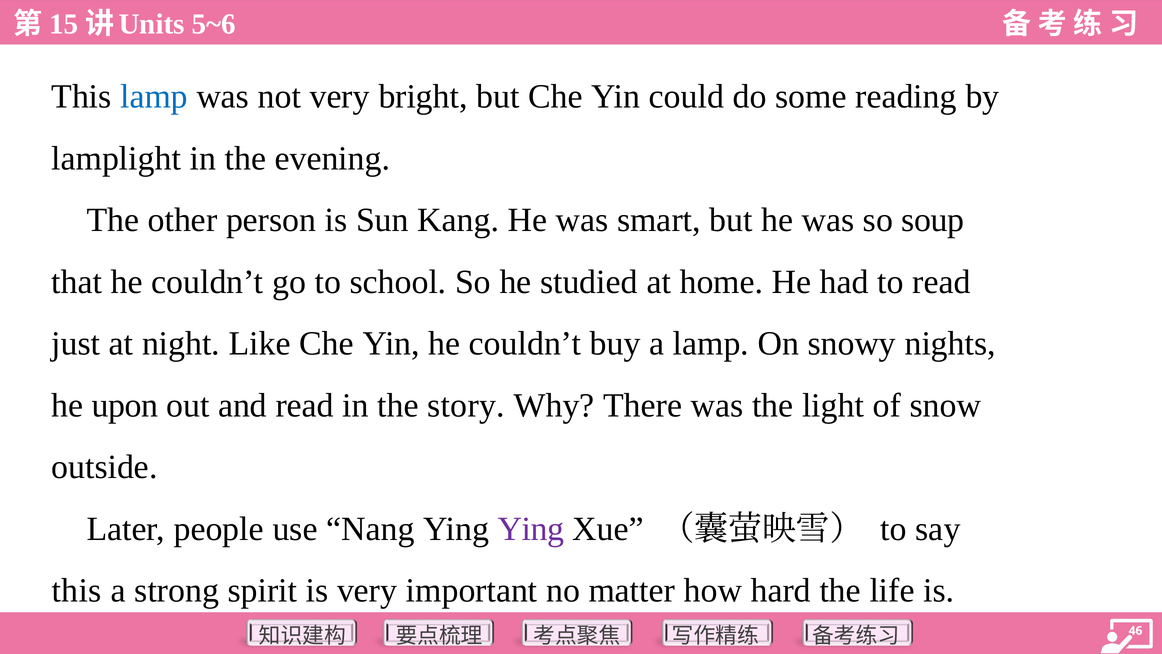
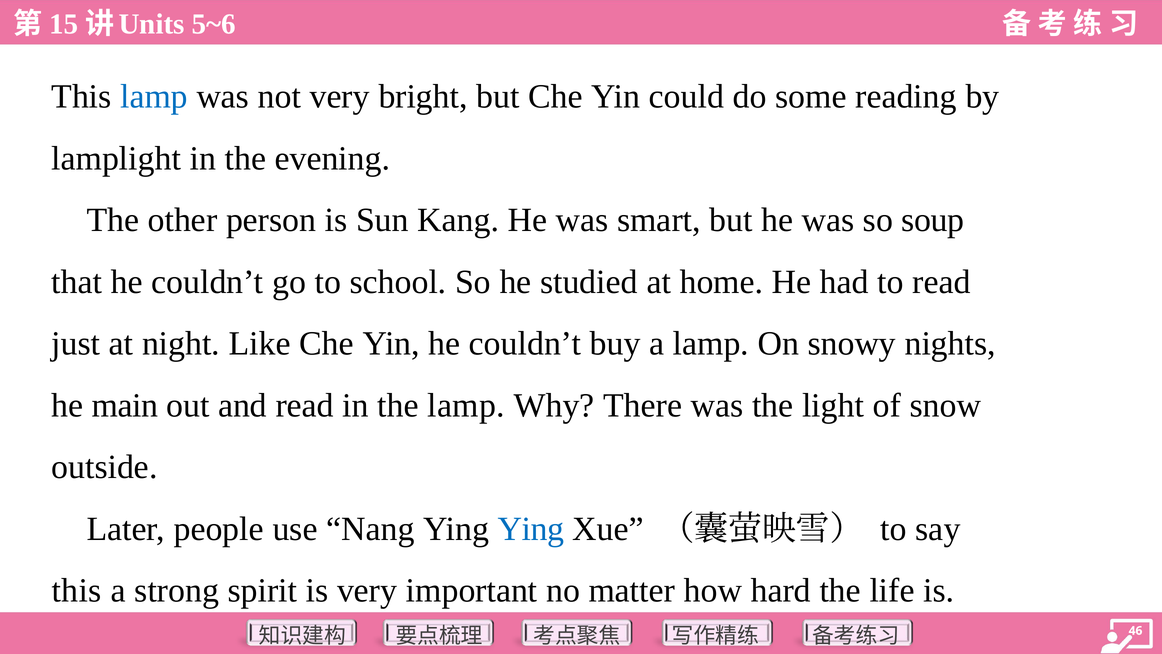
upon: upon -> main
the story: story -> lamp
Ying at (531, 529) colour: purple -> blue
